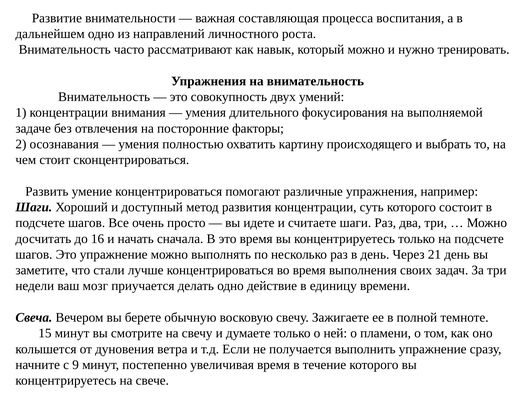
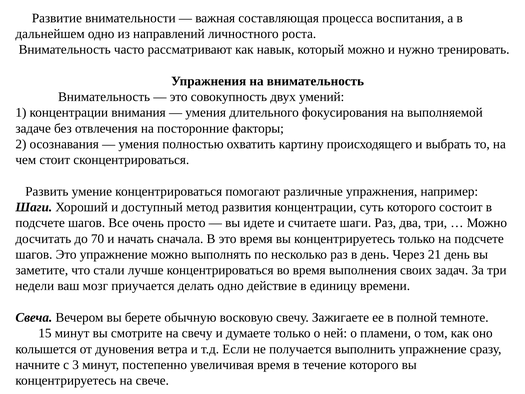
16: 16 -> 70
9: 9 -> 3
